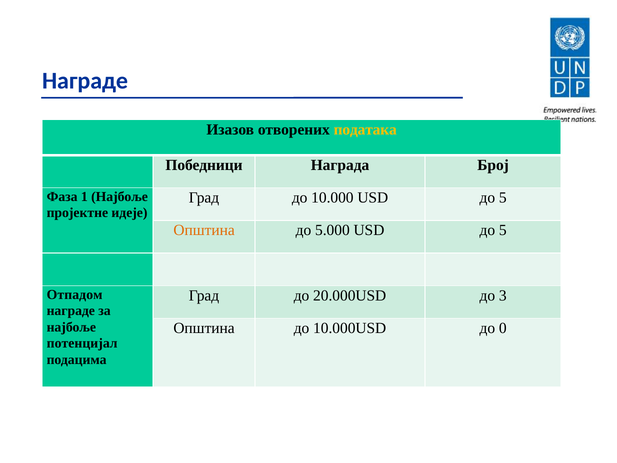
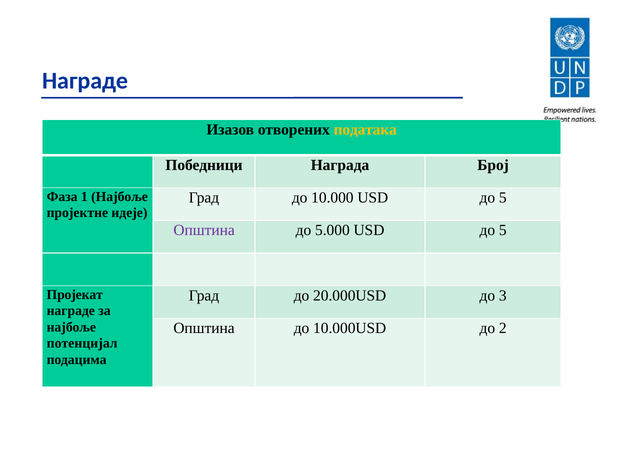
Општина at (204, 230) colour: orange -> purple
Отпадом: Отпадом -> Пројекат
0: 0 -> 2
